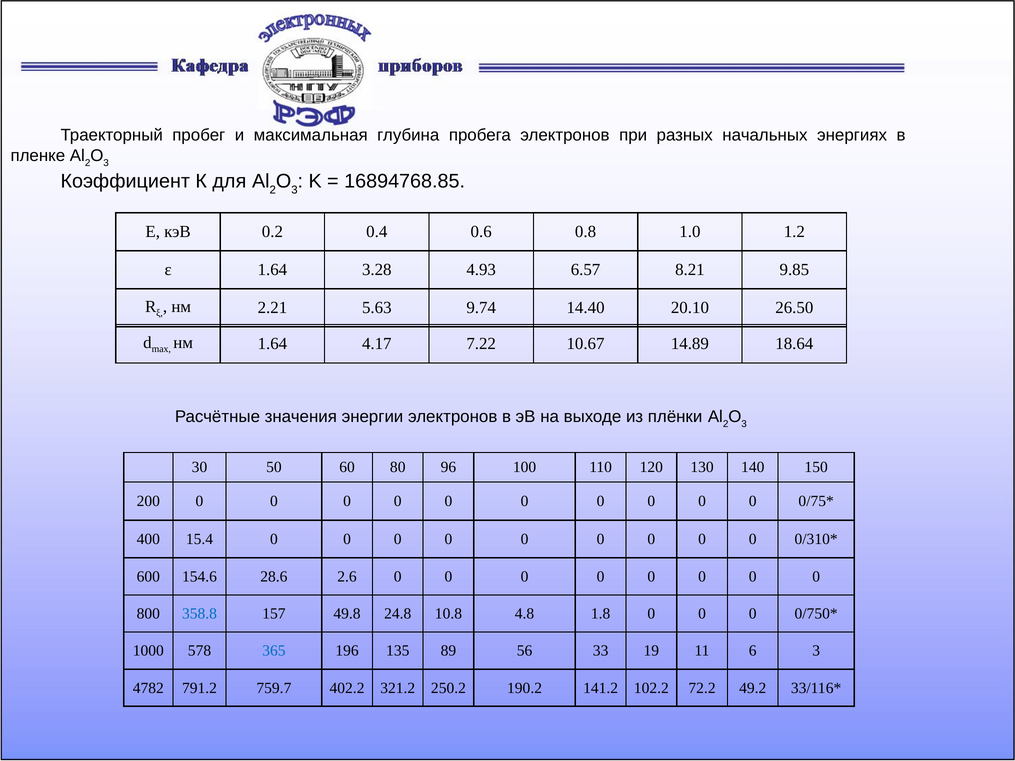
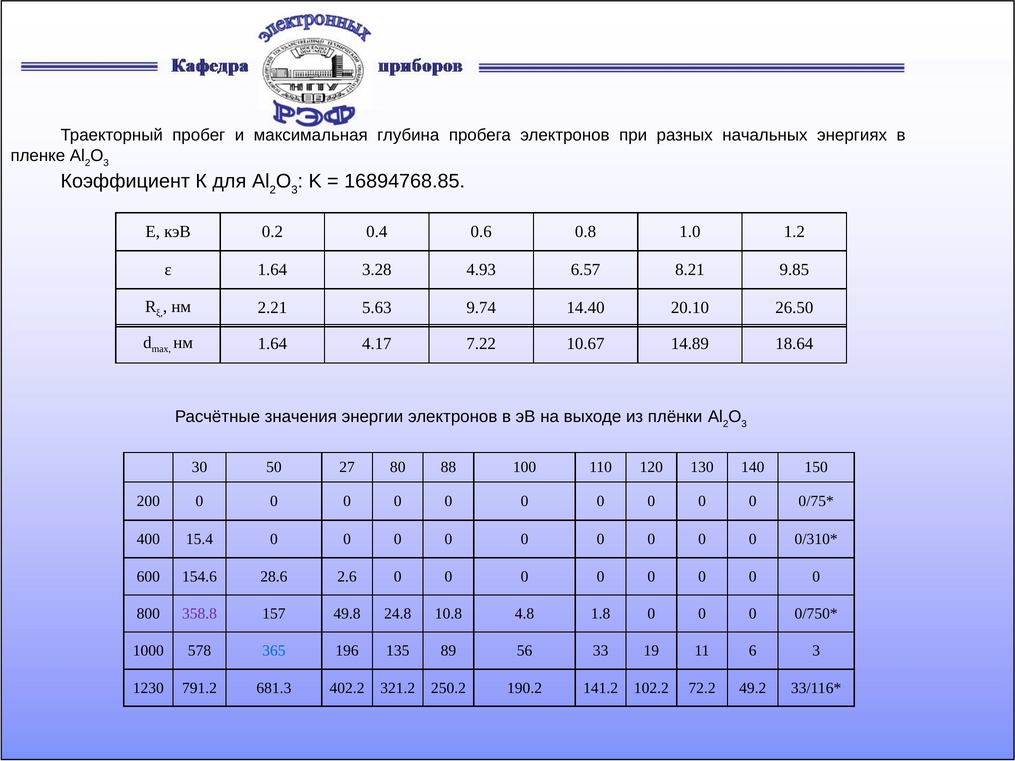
60: 60 -> 27
96: 96 -> 88
358.8 colour: blue -> purple
4782: 4782 -> 1230
759.7: 759.7 -> 681.3
